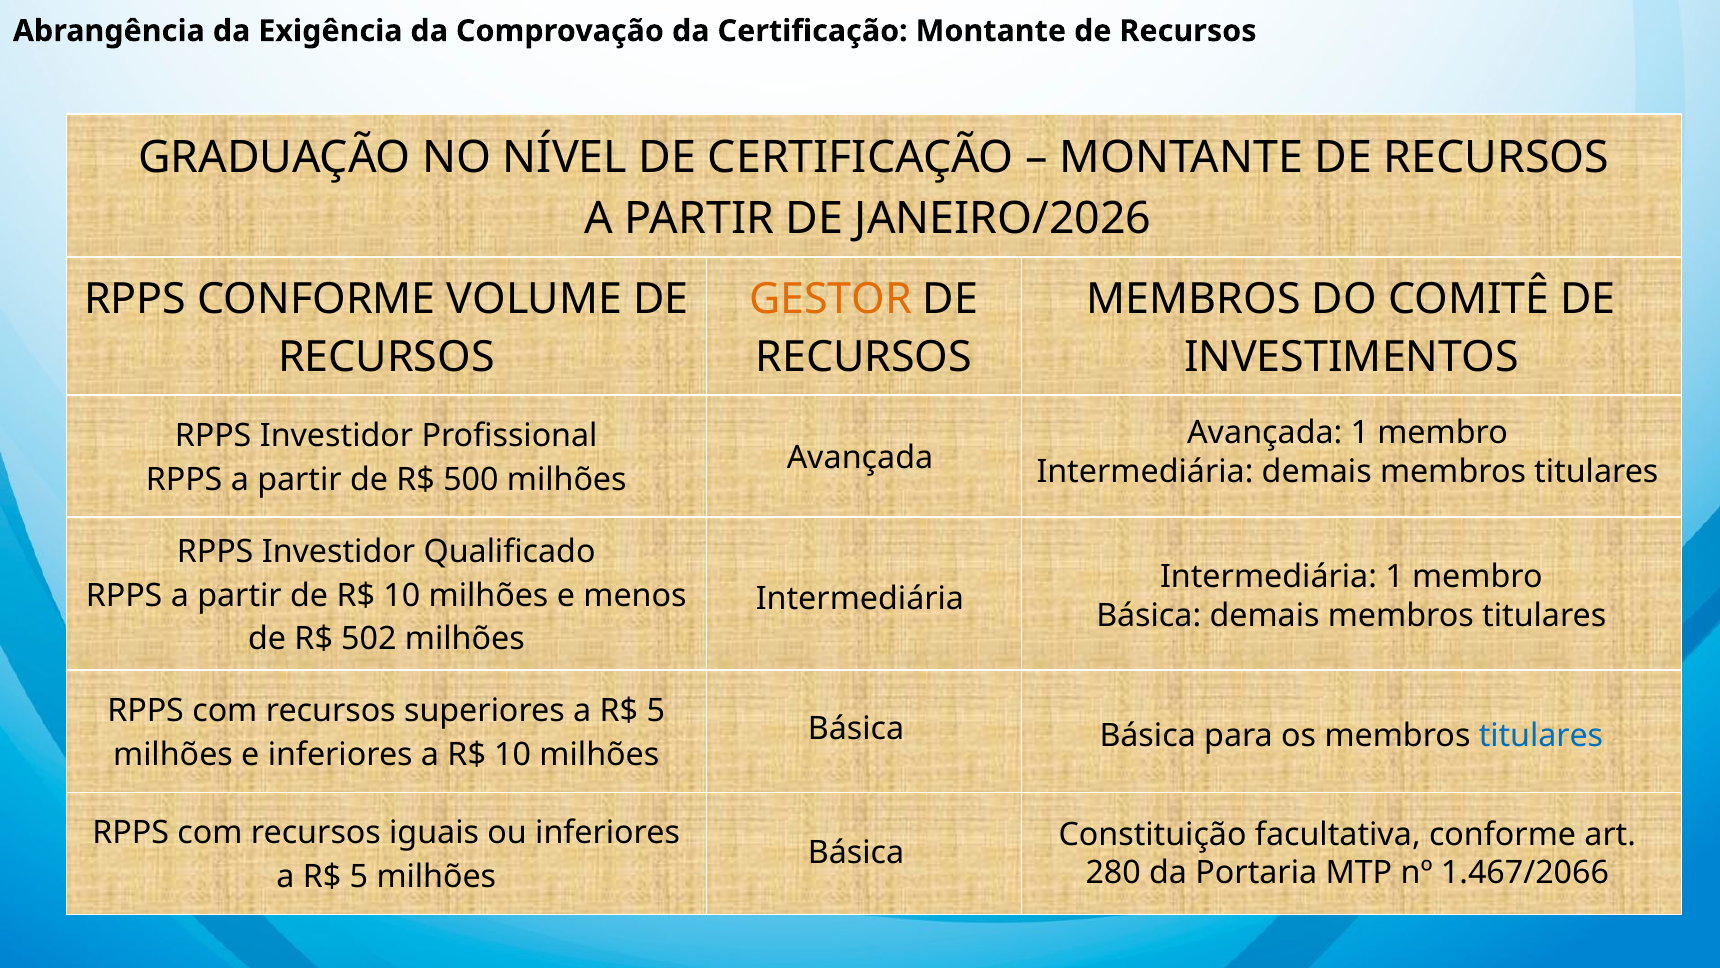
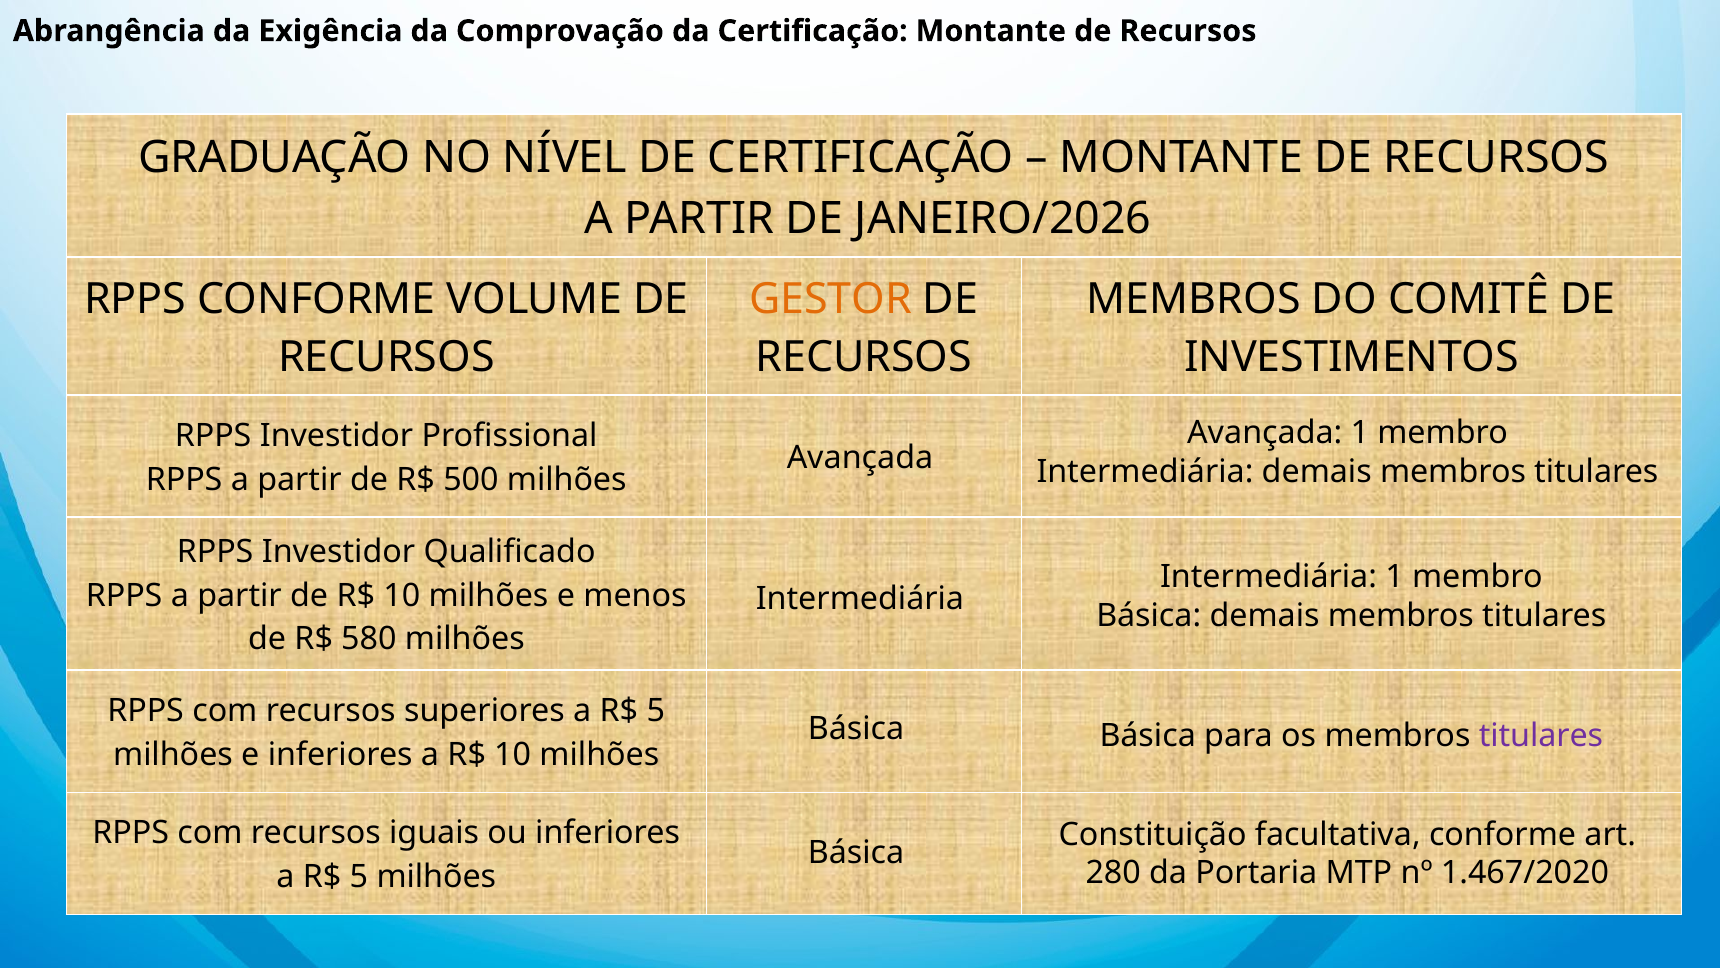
502: 502 -> 580
titulares at (1541, 736) colour: blue -> purple
1.467/2066: 1.467/2066 -> 1.467/2020
